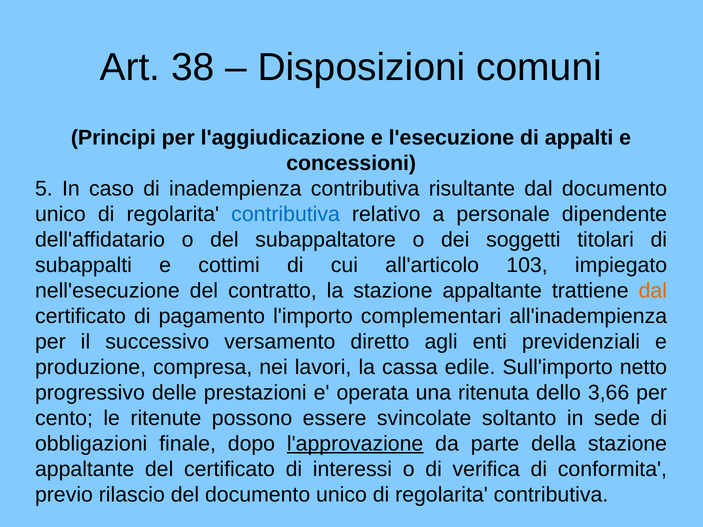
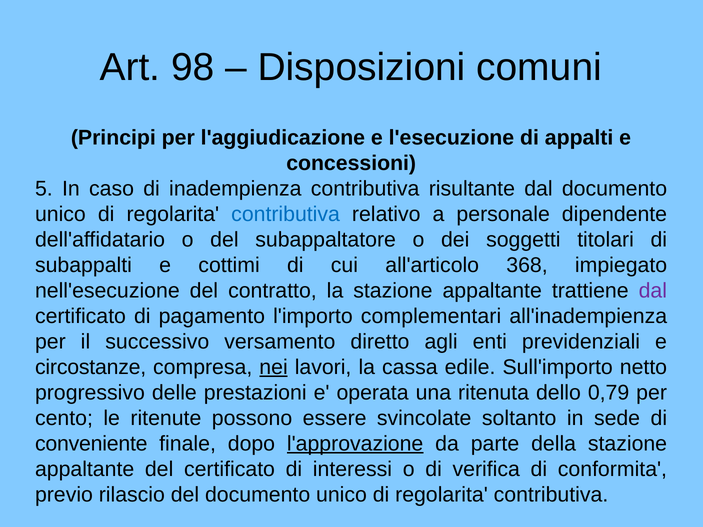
38: 38 -> 98
103: 103 -> 368
dal at (653, 291) colour: orange -> purple
produzione: produzione -> circostanze
nei underline: none -> present
3,66: 3,66 -> 0,79
obbligazioni: obbligazioni -> conveniente
